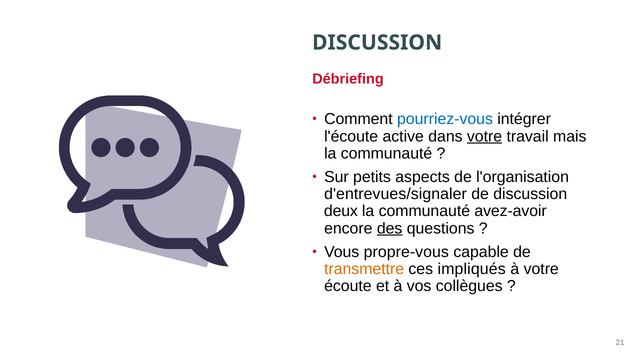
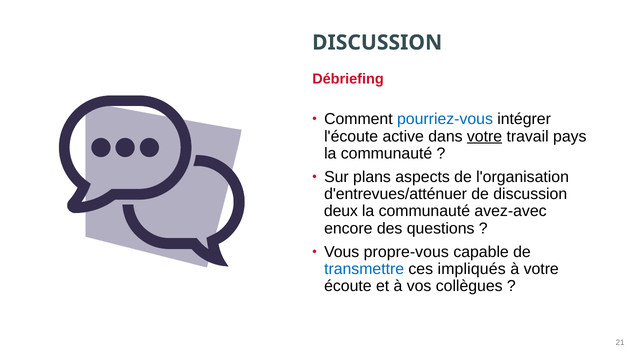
mais: mais -> pays
petits: petits -> plans
d'entrevues/signaler: d'entrevues/signaler -> d'entrevues/atténuer
avez-avoir: avez-avoir -> avez-avec
des underline: present -> none
transmettre colour: orange -> blue
